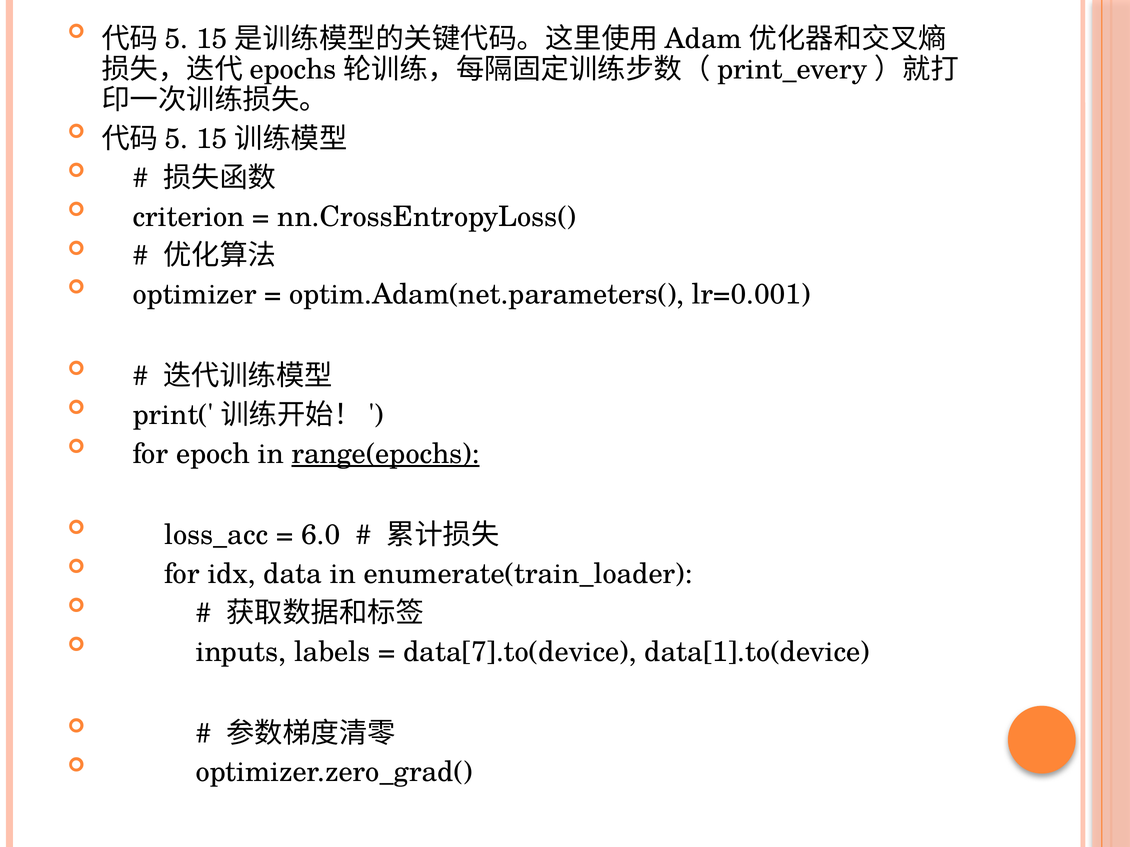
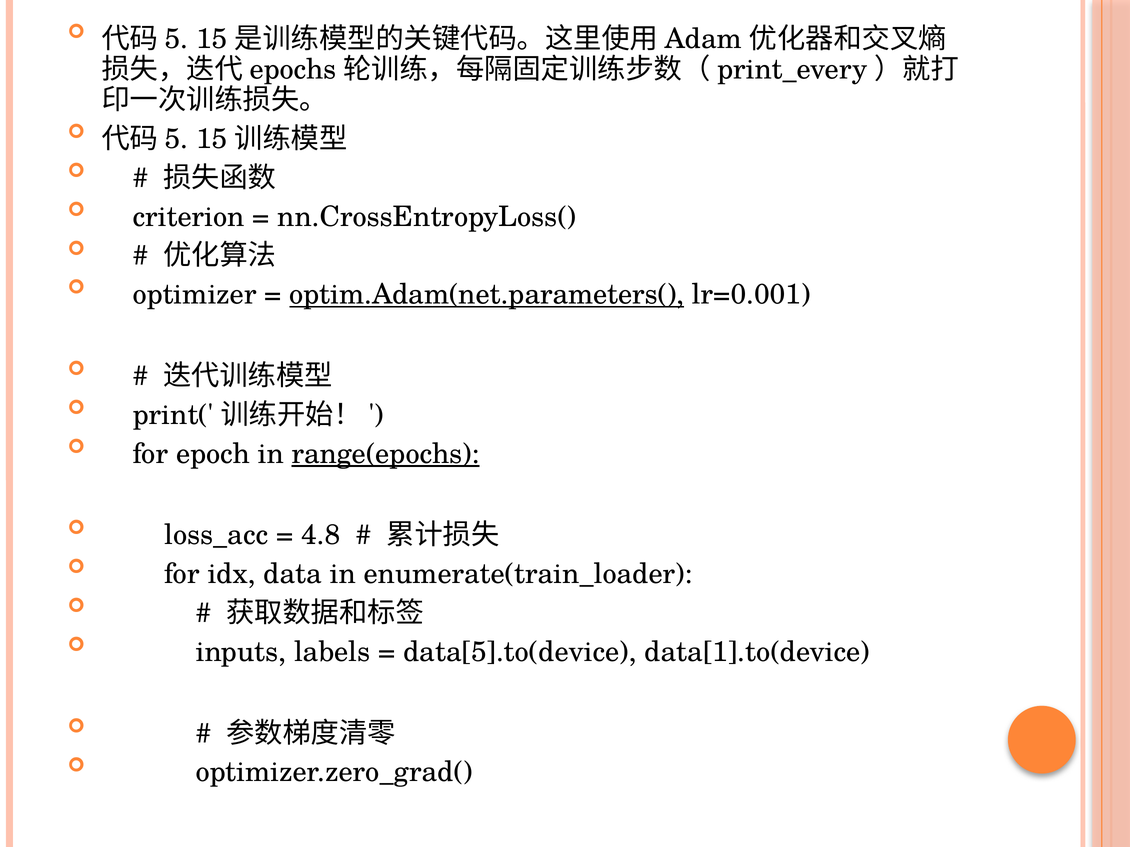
optim.Adam(net.parameters( underline: none -> present
6.0: 6.0 -> 4.8
data[7].to(device: data[7].to(device -> data[5].to(device
